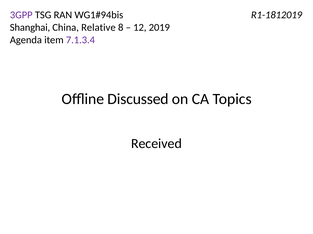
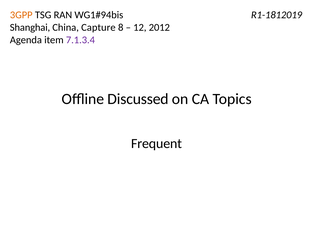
3GPP colour: purple -> orange
Relative: Relative -> Capture
2019: 2019 -> 2012
Received: Received -> Frequent
